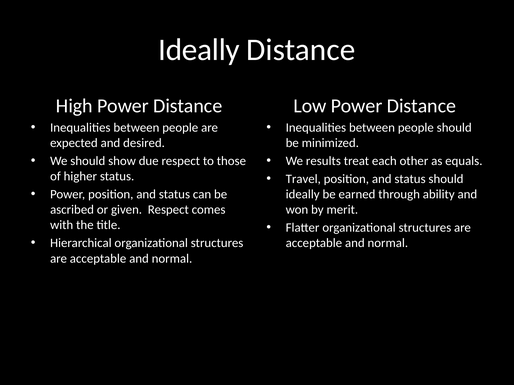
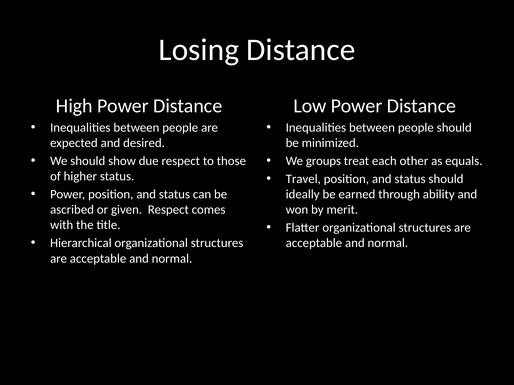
Ideally at (199, 50): Ideally -> Losing
results: results -> groups
